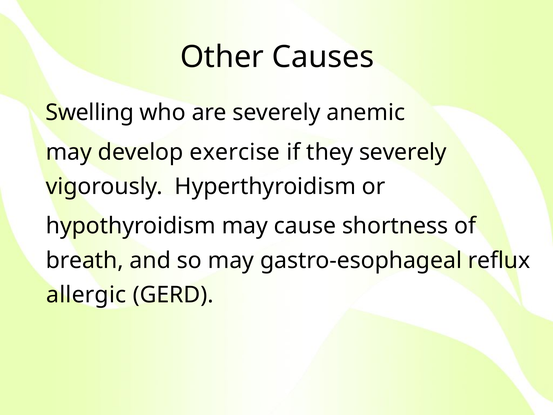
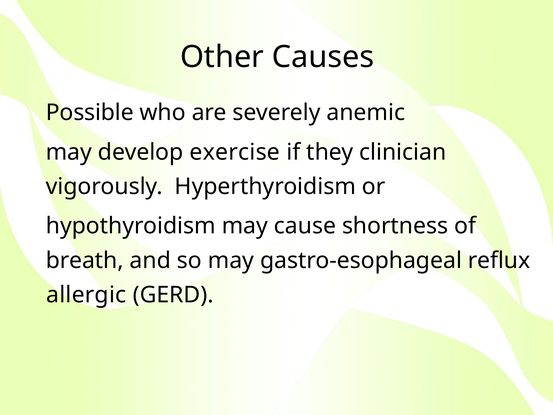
Swelling: Swelling -> Possible
they severely: severely -> clinician
